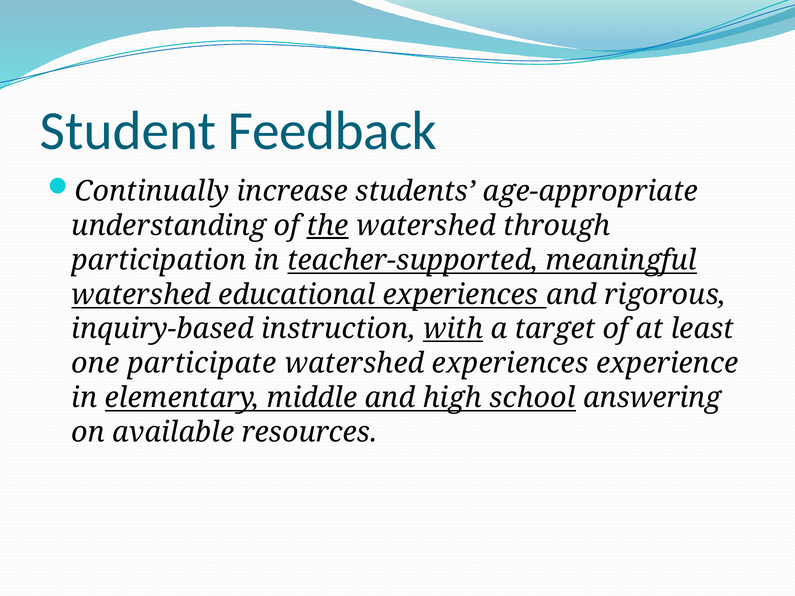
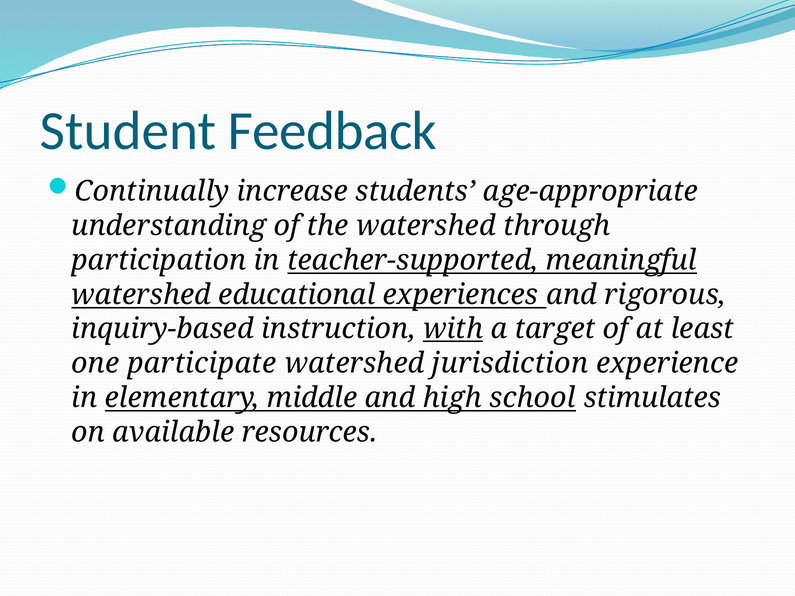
the underline: present -> none
watershed experiences: experiences -> jurisdiction
answering: answering -> stimulates
